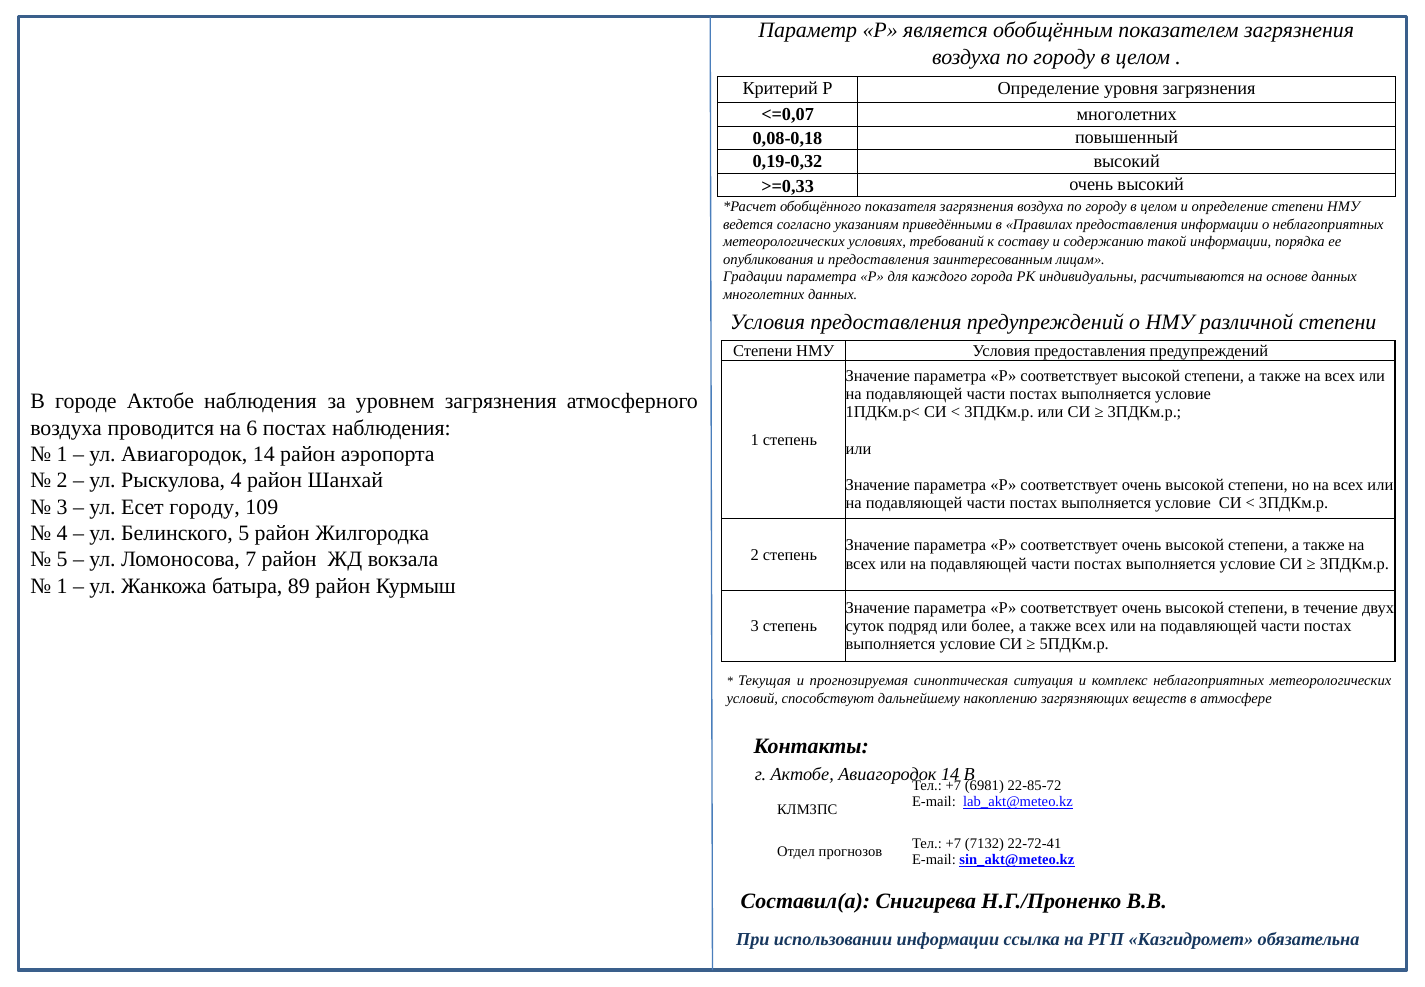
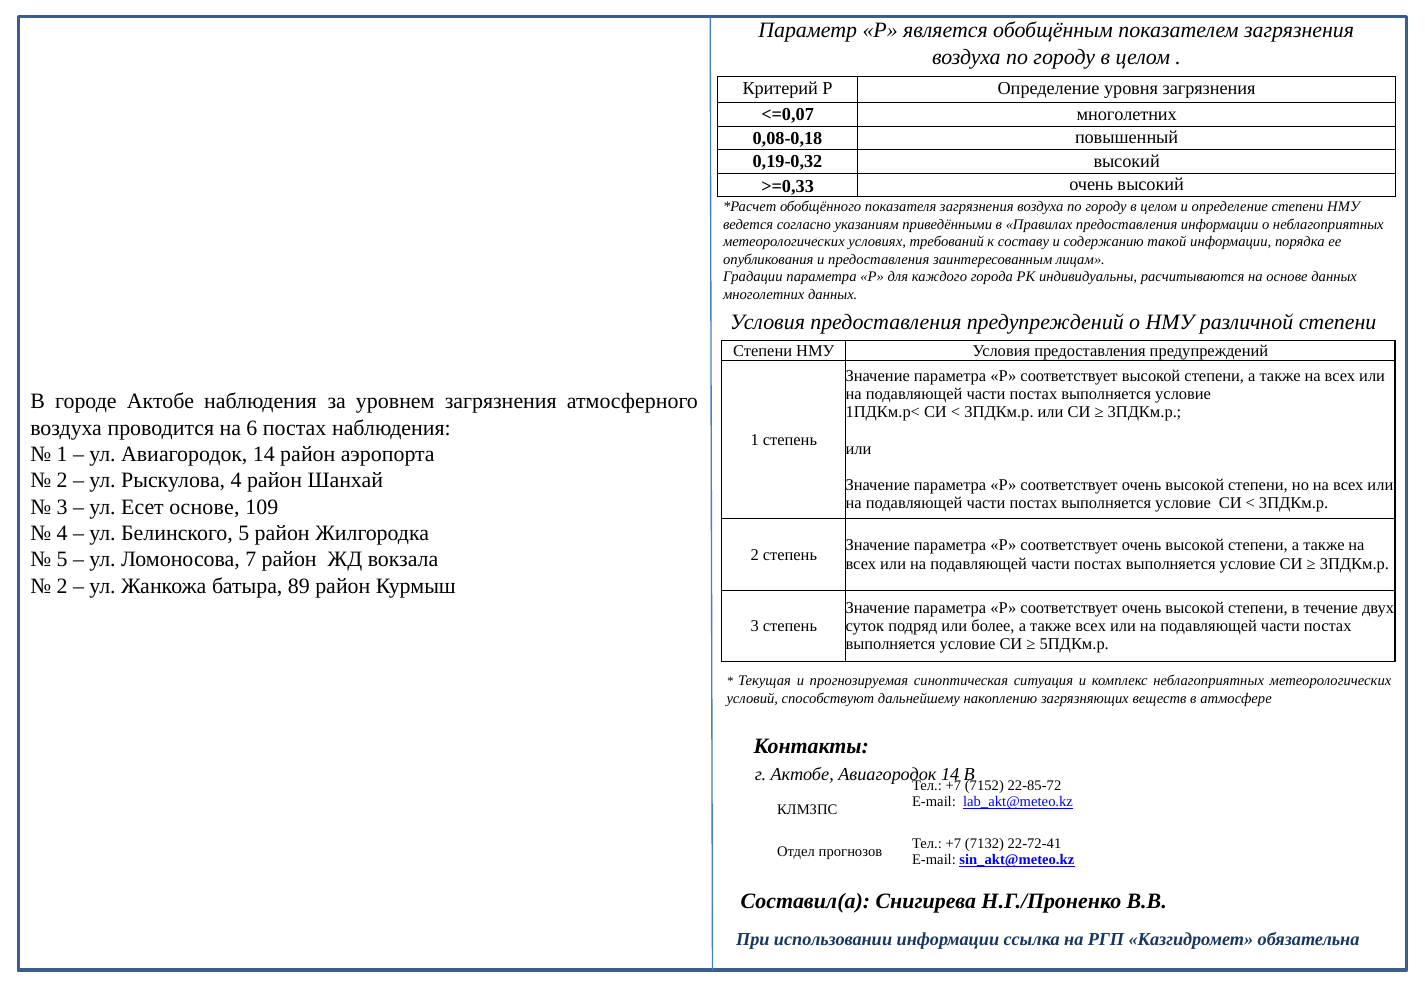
Есет городу: городу -> основе
1 at (62, 586): 1 -> 2
6981: 6981 -> 7152
